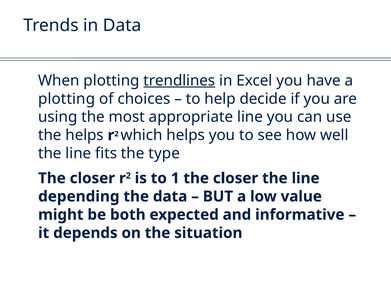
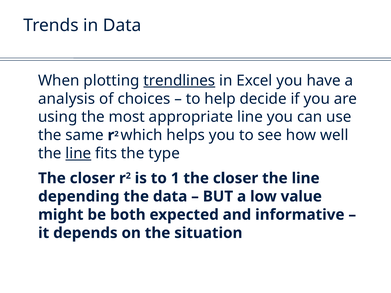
plotting at (67, 99): plotting -> analysis
the helps: helps -> same
line at (78, 154) underline: none -> present
